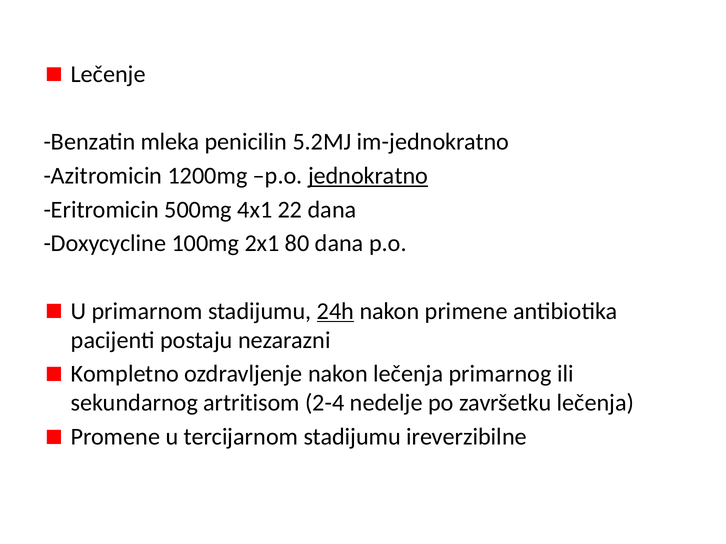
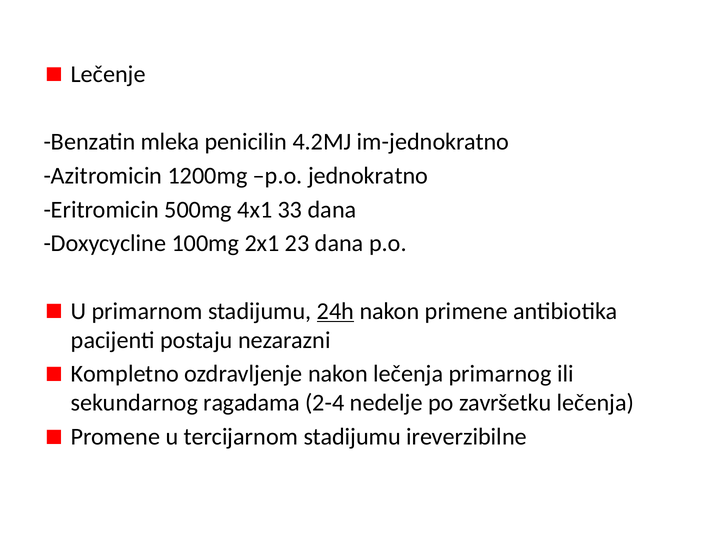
5.2MJ: 5.2MJ -> 4.2MJ
jednokratno underline: present -> none
22: 22 -> 33
80: 80 -> 23
artritisom: artritisom -> ragadama
